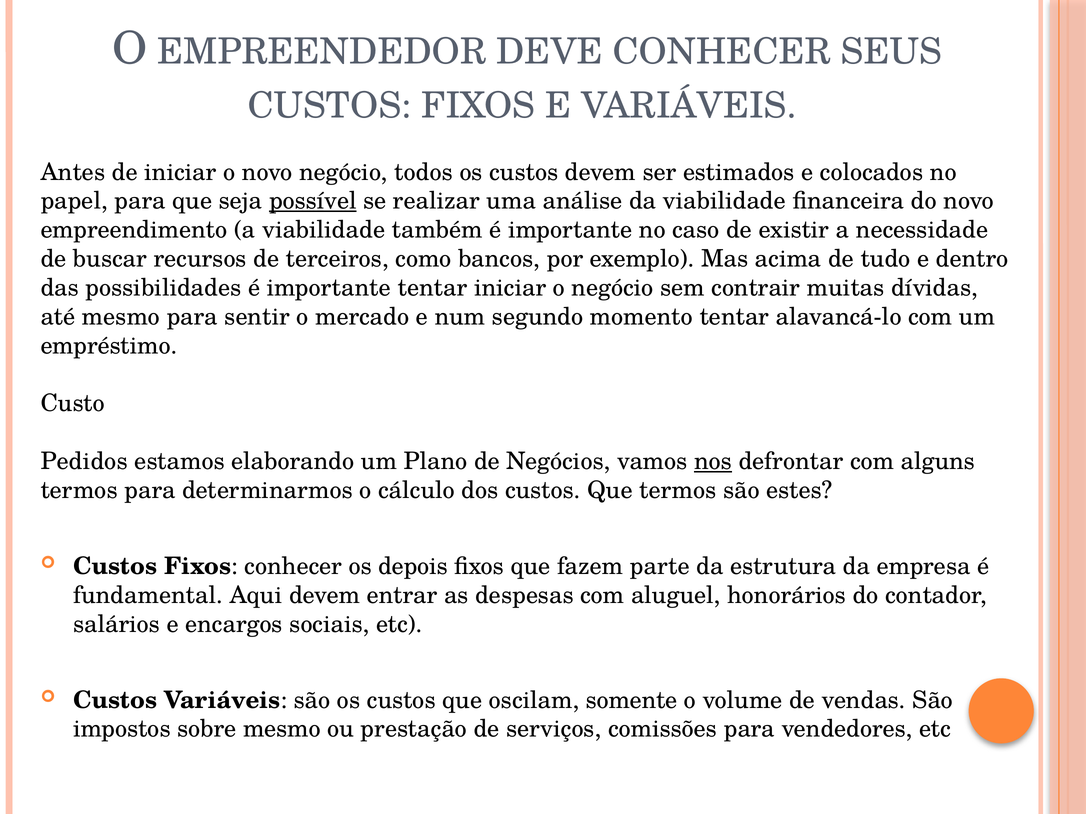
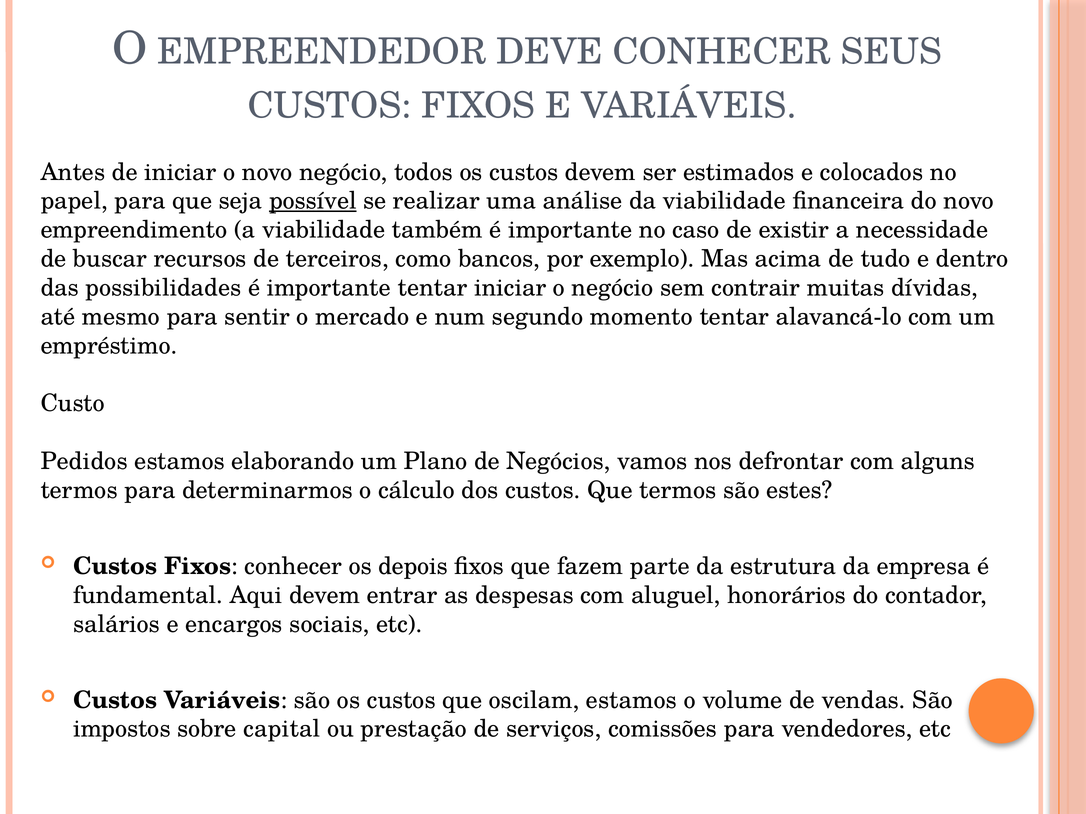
nos underline: present -> none
oscilam somente: somente -> estamos
sobre mesmo: mesmo -> capital
